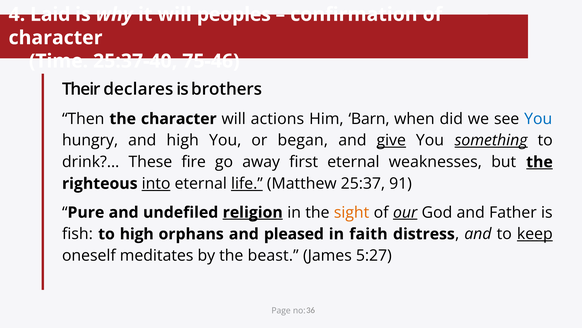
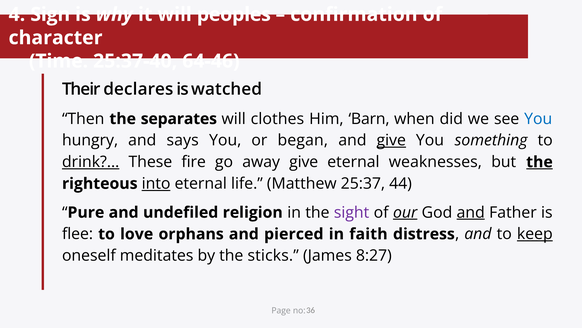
Laid: Laid -> Sign
75-46: 75-46 -> 64-46
brothers: brothers -> watched
the character: character -> separates
actions: actions -> clothes
and high: high -> says
something underline: present -> none
drink underline: none -> present
away first: first -> give
life underline: present -> none
91: 91 -> 44
religion underline: present -> none
sight colour: orange -> purple
and at (471, 213) underline: none -> present
fish: fish -> flee
to high: high -> love
pleased: pleased -> pierced
beast: beast -> sticks
5:27: 5:27 -> 8:27
